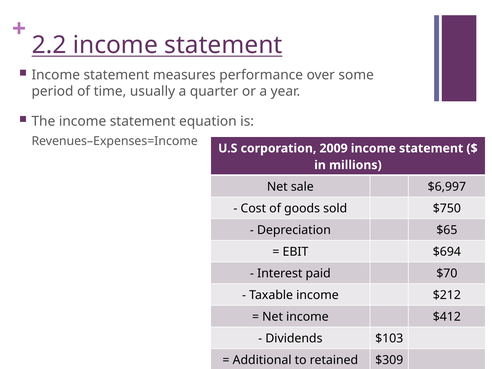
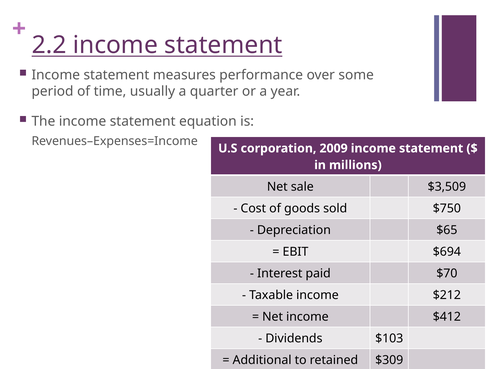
$6,997: $6,997 -> $3,509
